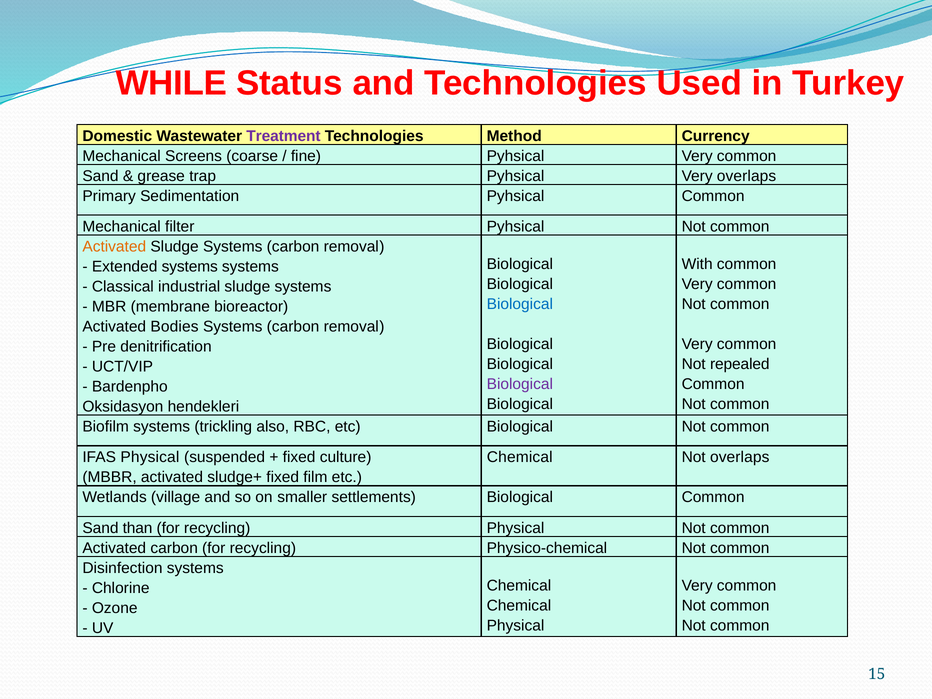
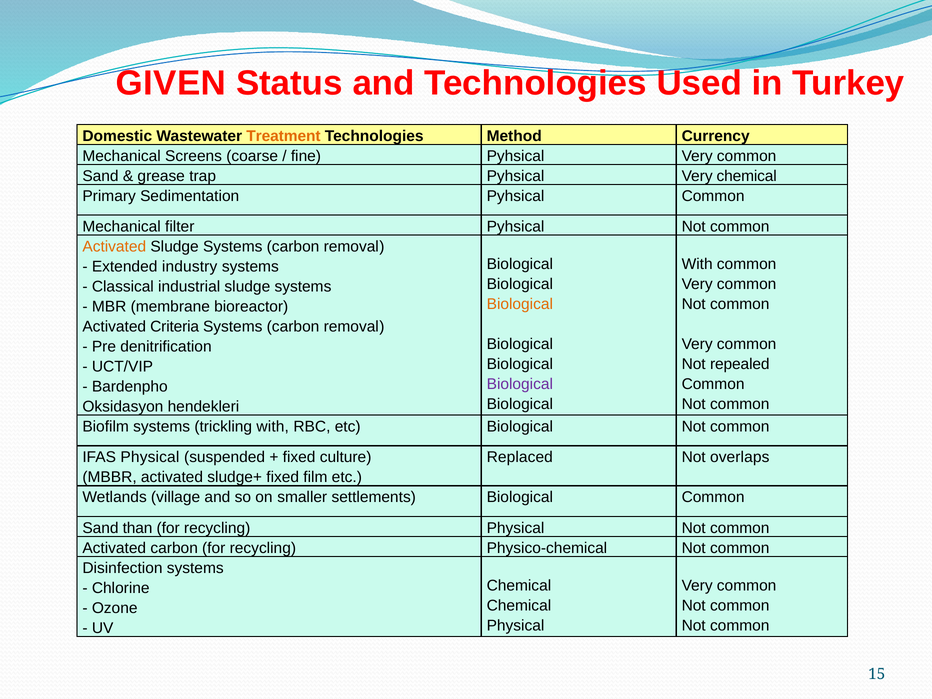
WHILE: WHILE -> GIVEN
Treatment colour: purple -> orange
Very overlaps: overlaps -> chemical
Extended systems: systems -> industry
Biological at (520, 304) colour: blue -> orange
Bodies: Bodies -> Criteria
trickling also: also -> with
Chemical at (520, 457): Chemical -> Replaced
